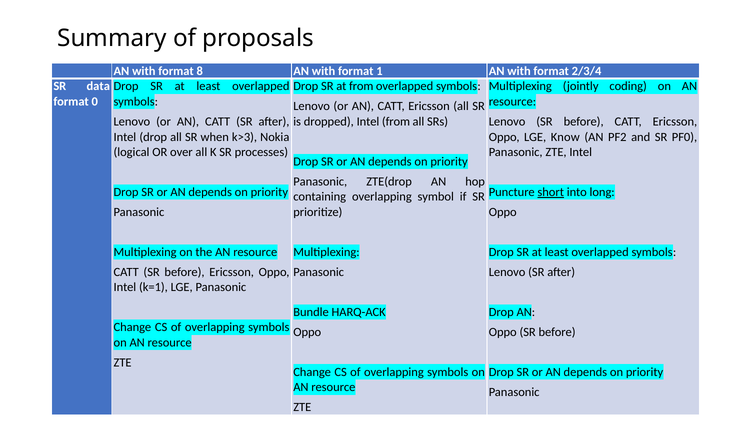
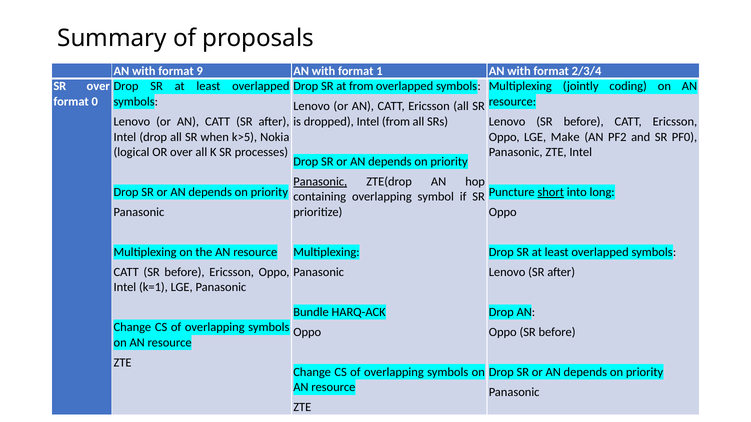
8: 8 -> 9
SR data: data -> over
k>3: k>3 -> k>5
Know: Know -> Make
Panasonic at (320, 182) underline: none -> present
